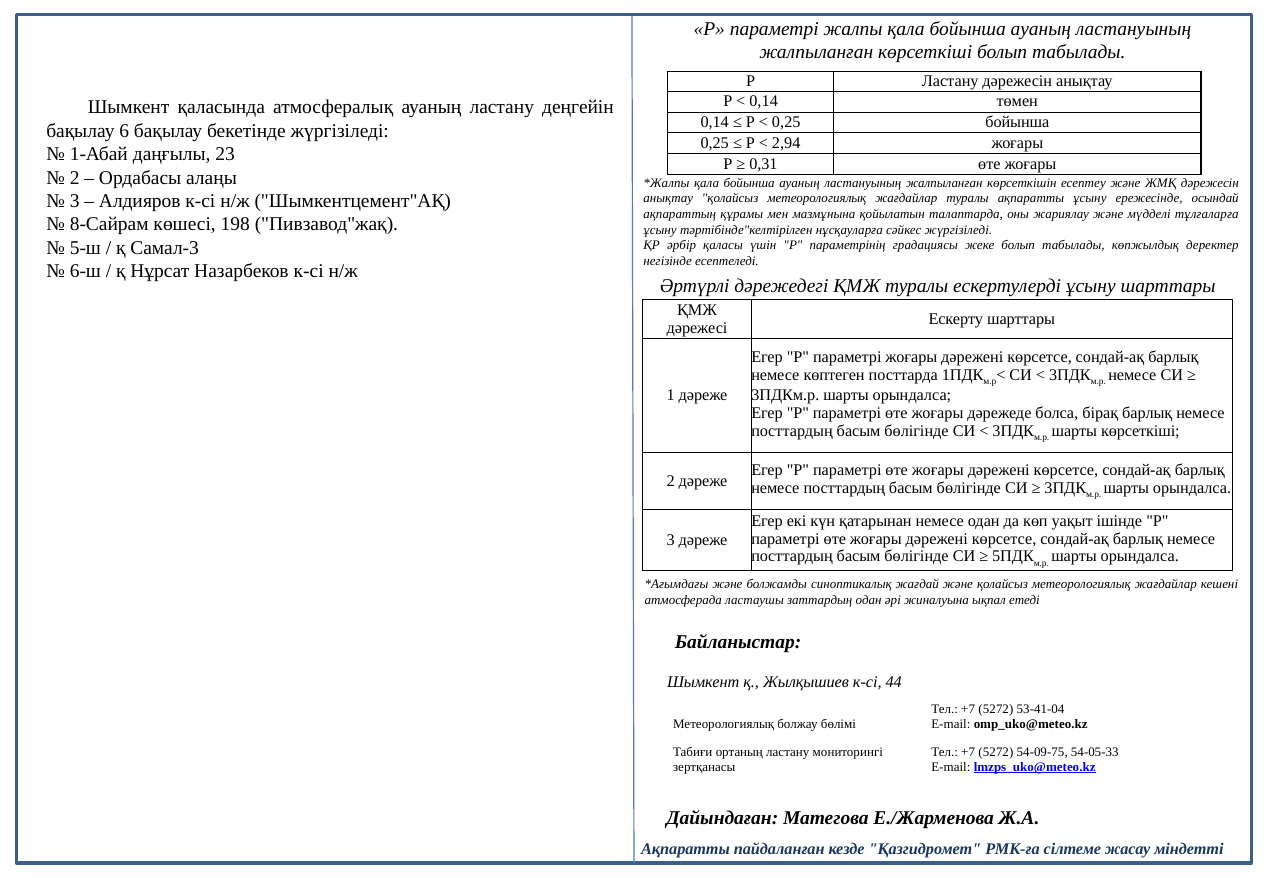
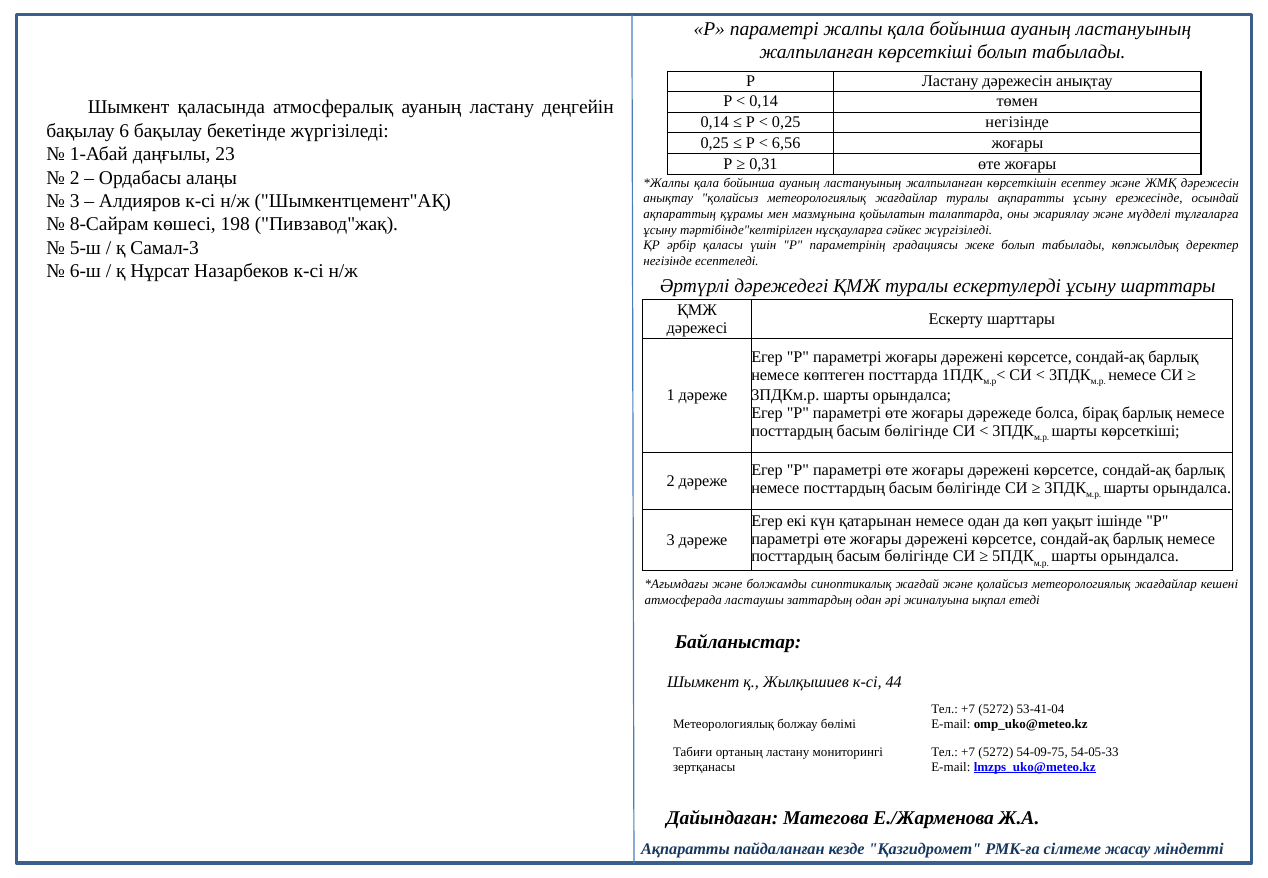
0,25 бойынша: бойынша -> негізінде
2,94: 2,94 -> 6,56
